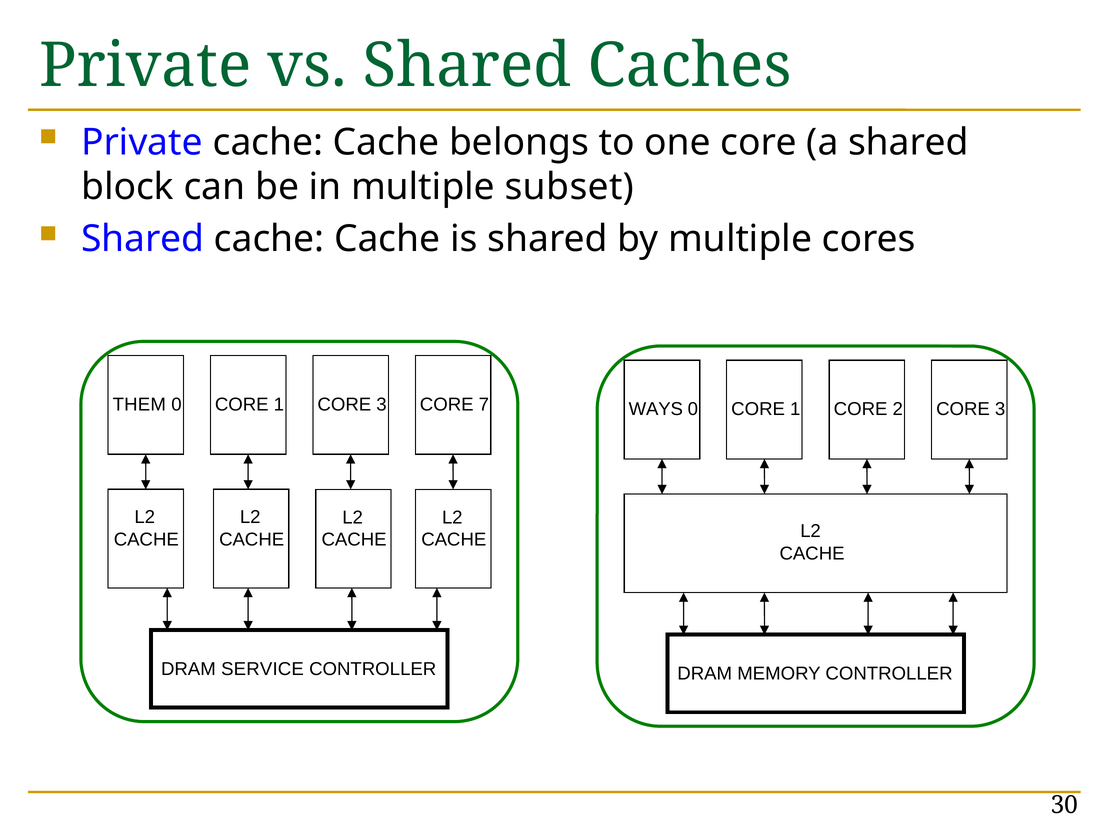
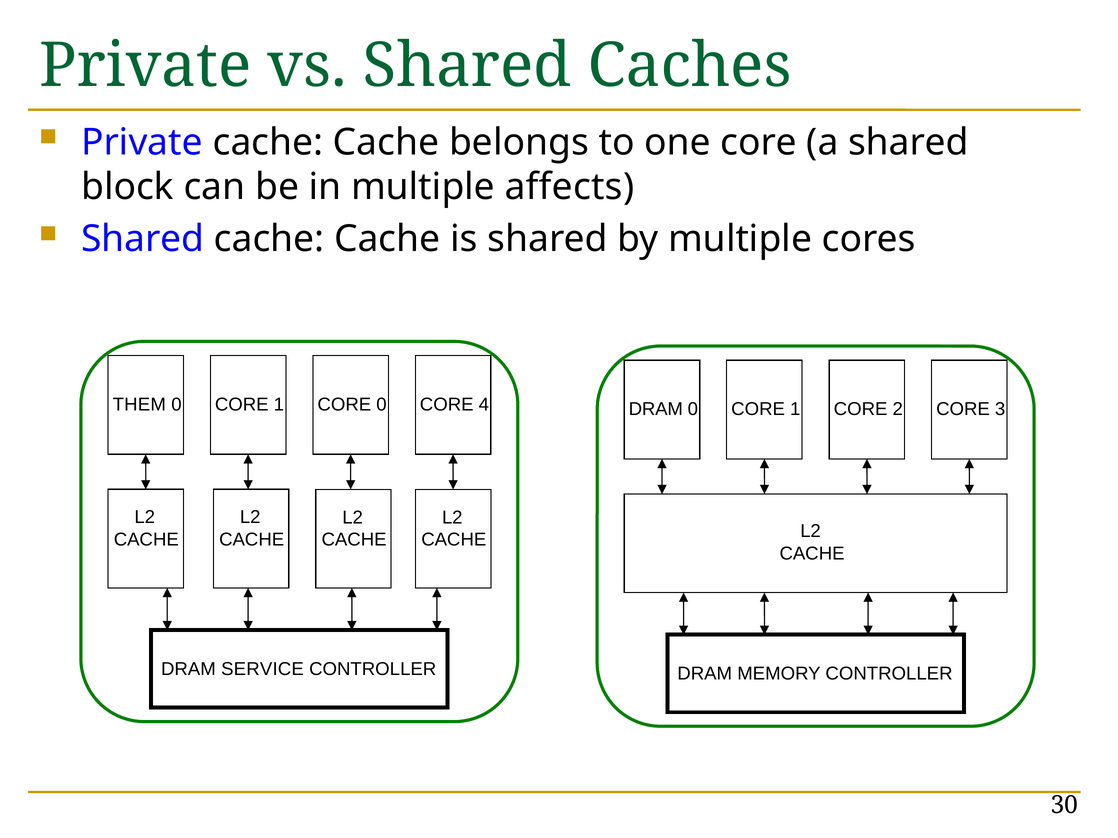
subset: subset -> affects
1 CORE 3: 3 -> 0
7: 7 -> 4
WAYS at (656, 409): WAYS -> DRAM
